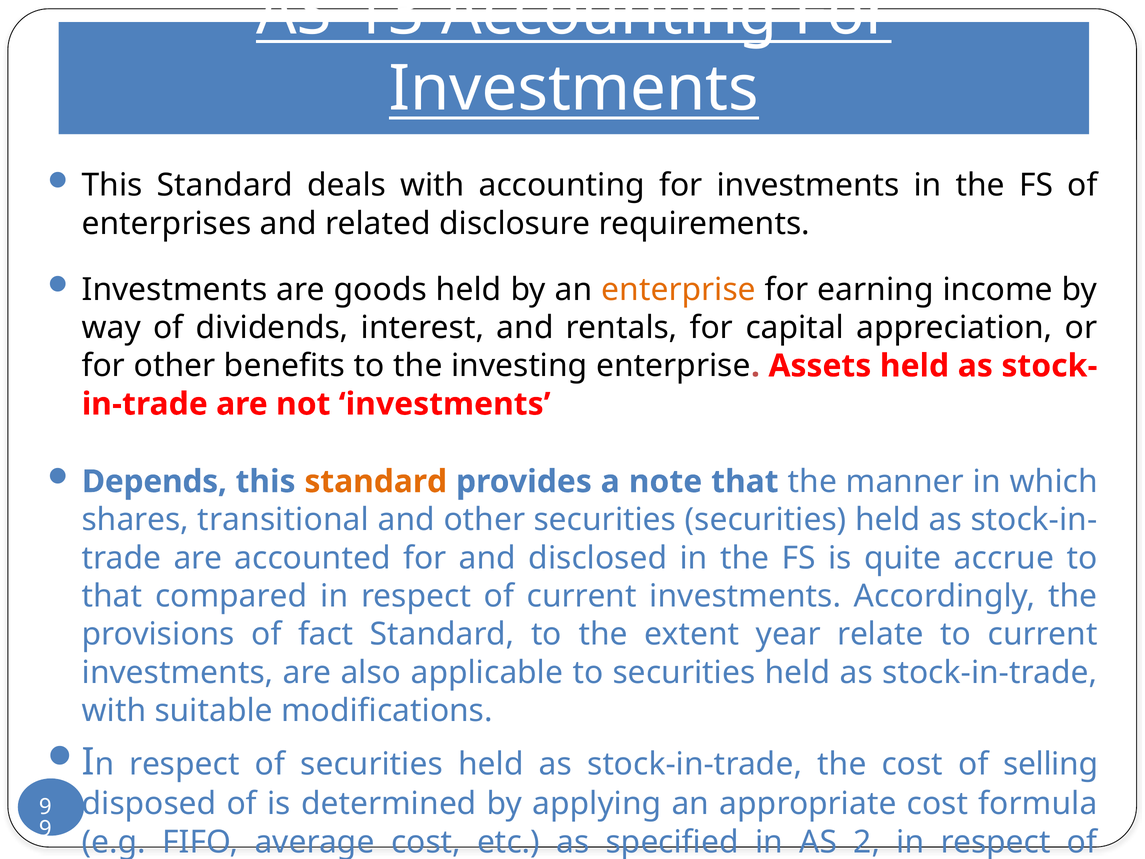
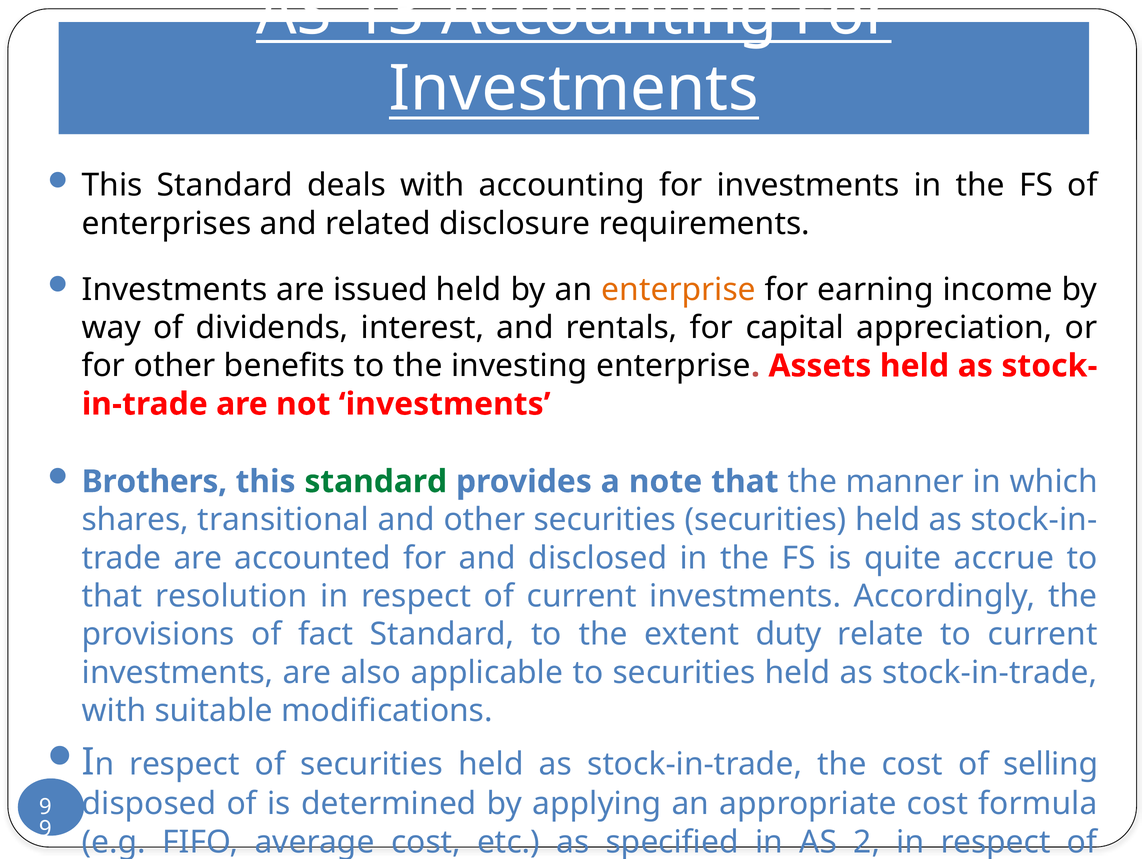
goods: goods -> issued
Depends: Depends -> Brothers
standard at (376, 481) colour: orange -> green
compared: compared -> resolution
year: year -> duty
